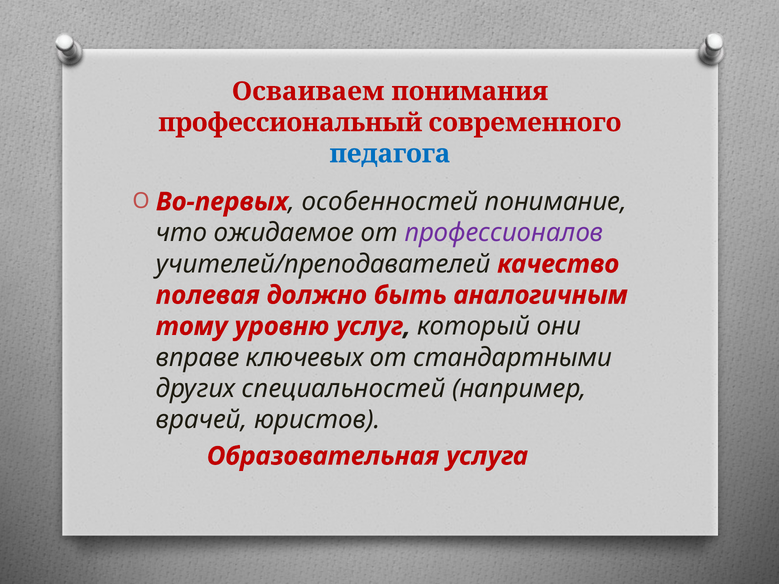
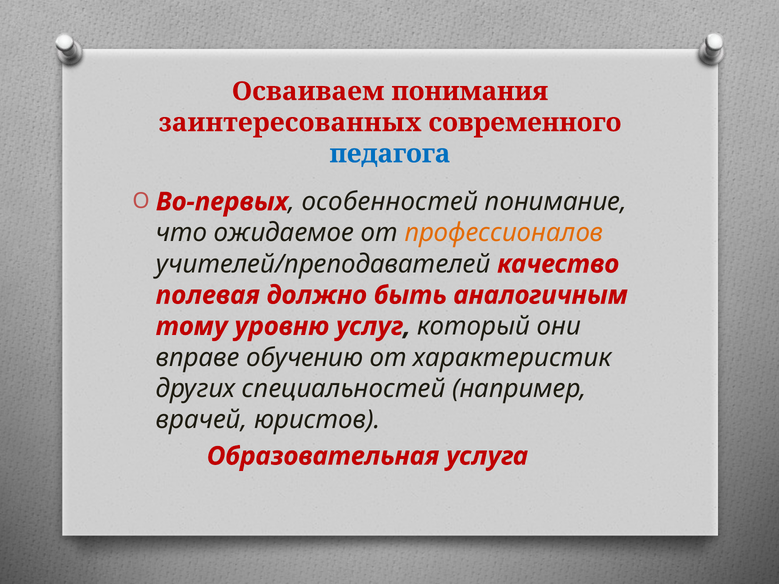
профессиональный: профессиональный -> заинтересованных
профессионалов colour: purple -> orange
ключевых: ключевых -> обучению
стандартными: стандартными -> характеристик
